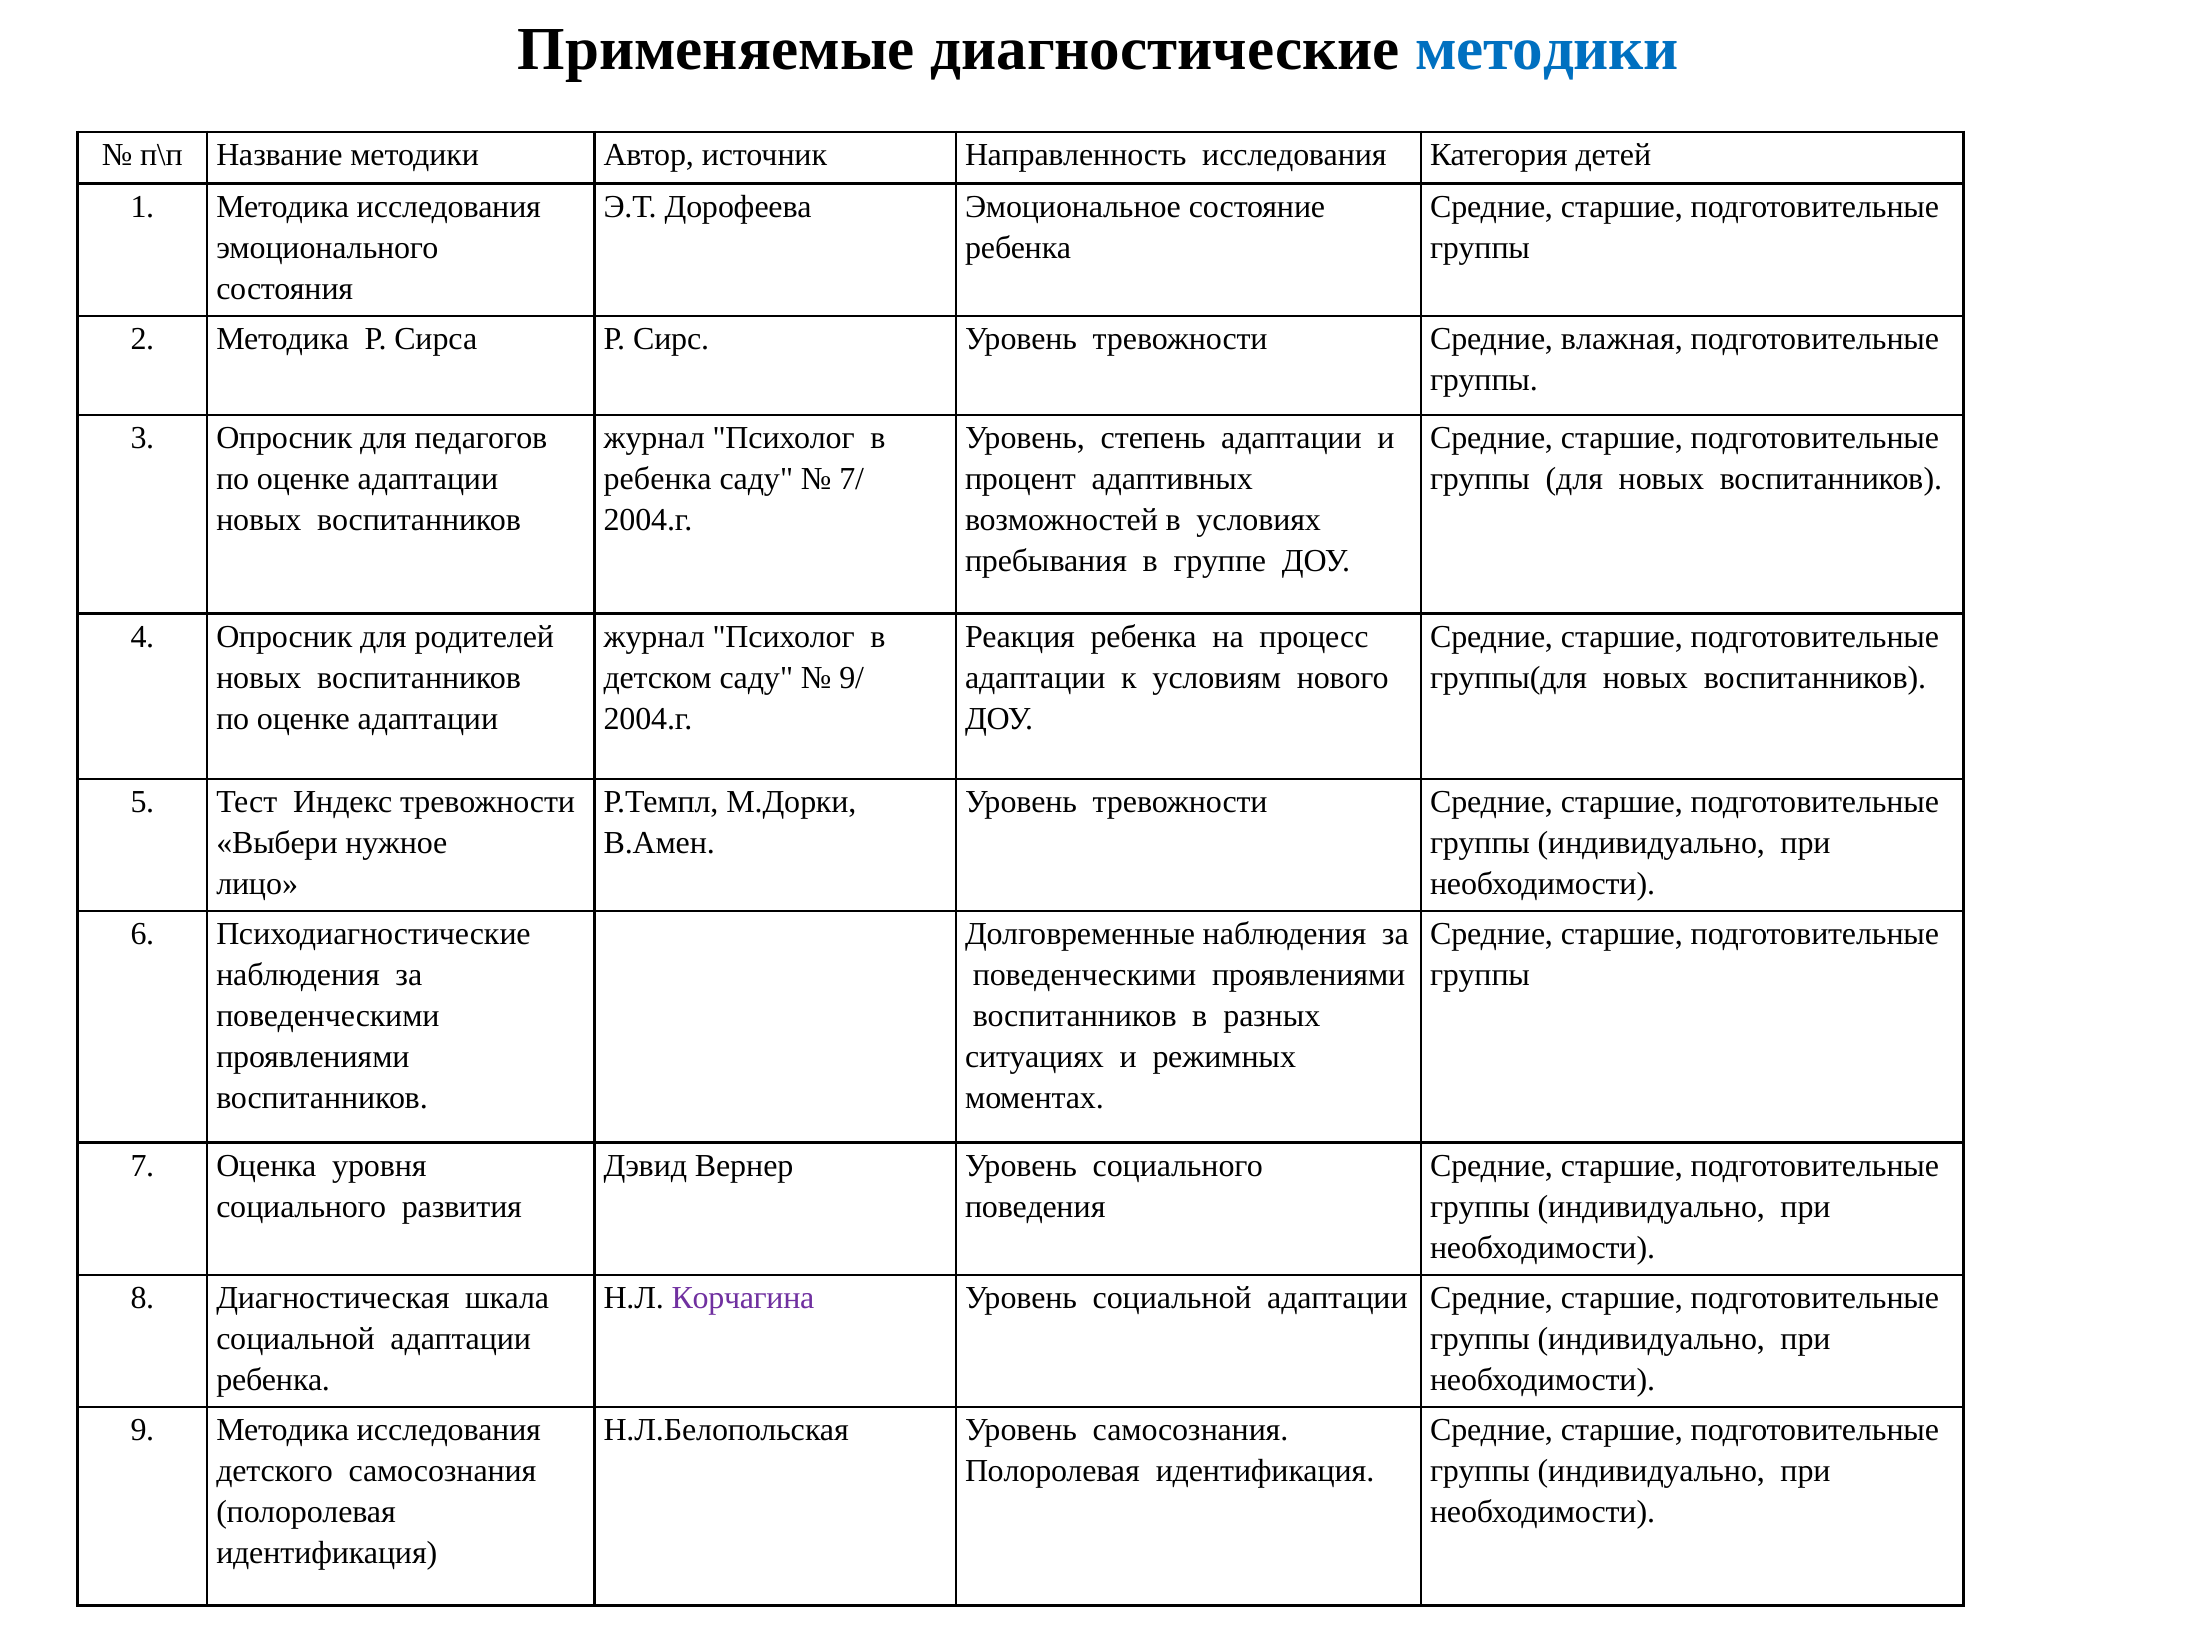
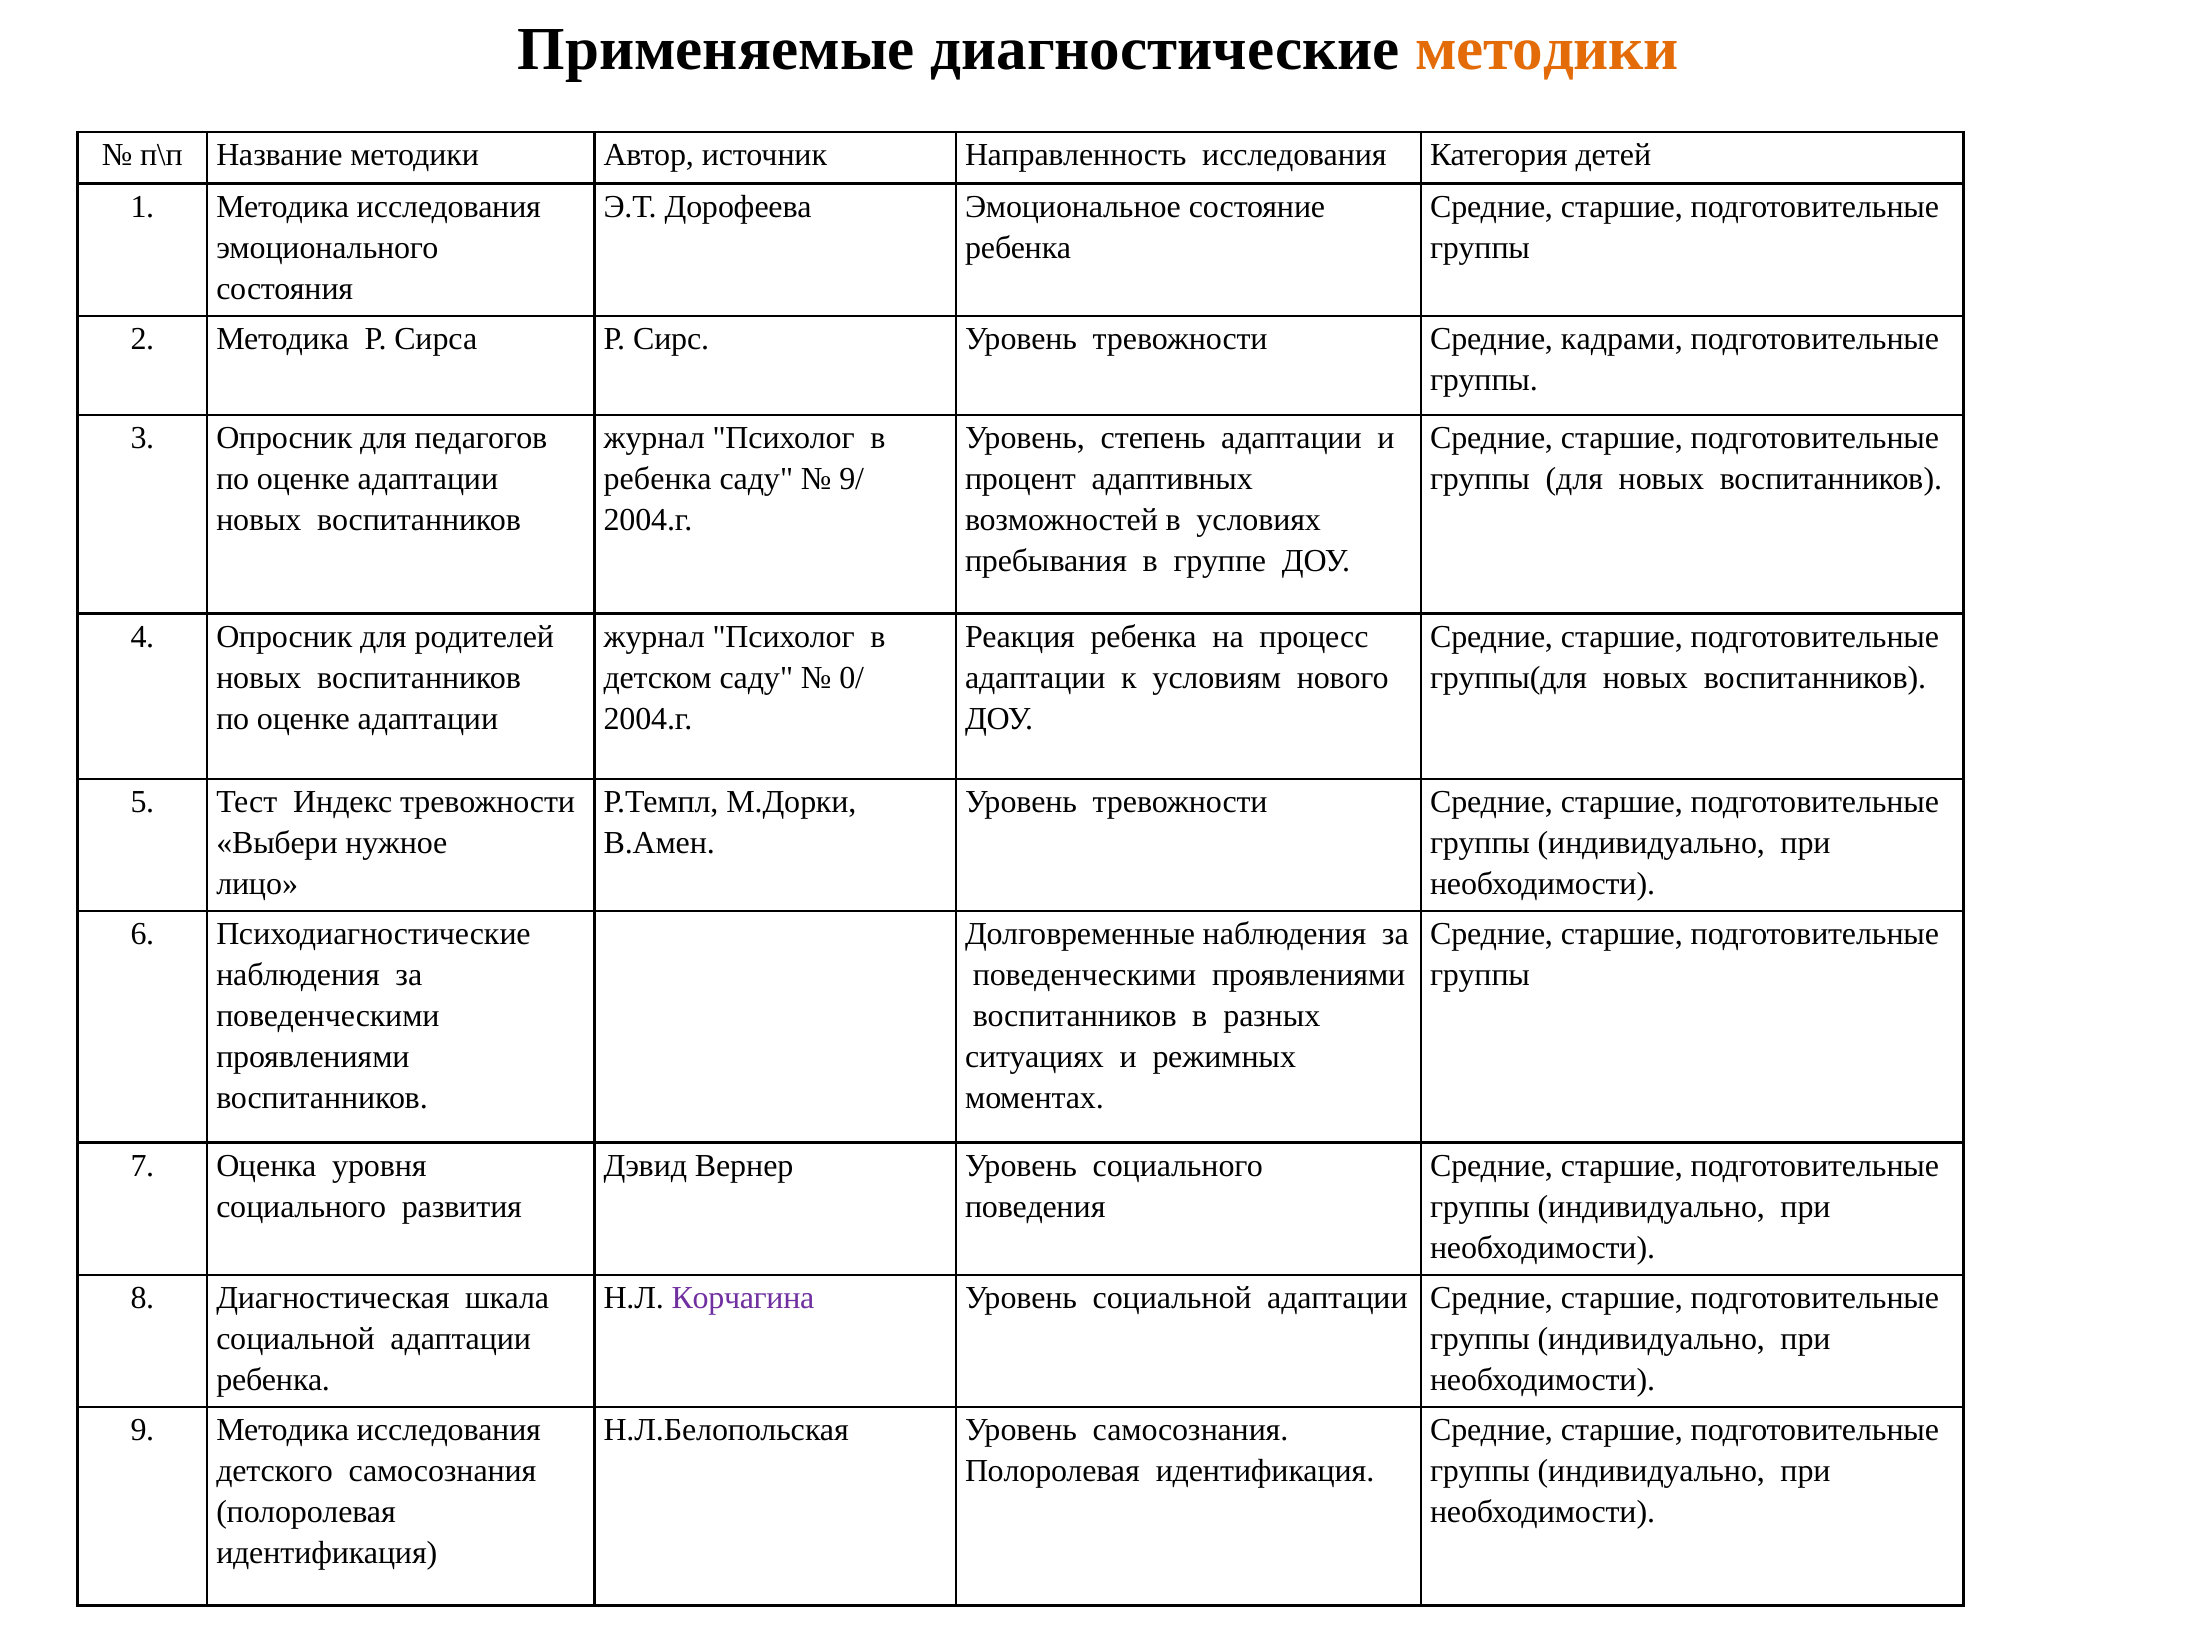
методики at (1547, 49) colour: blue -> orange
влажная: влажная -> кадрами
7/: 7/ -> 9/
9/: 9/ -> 0/
